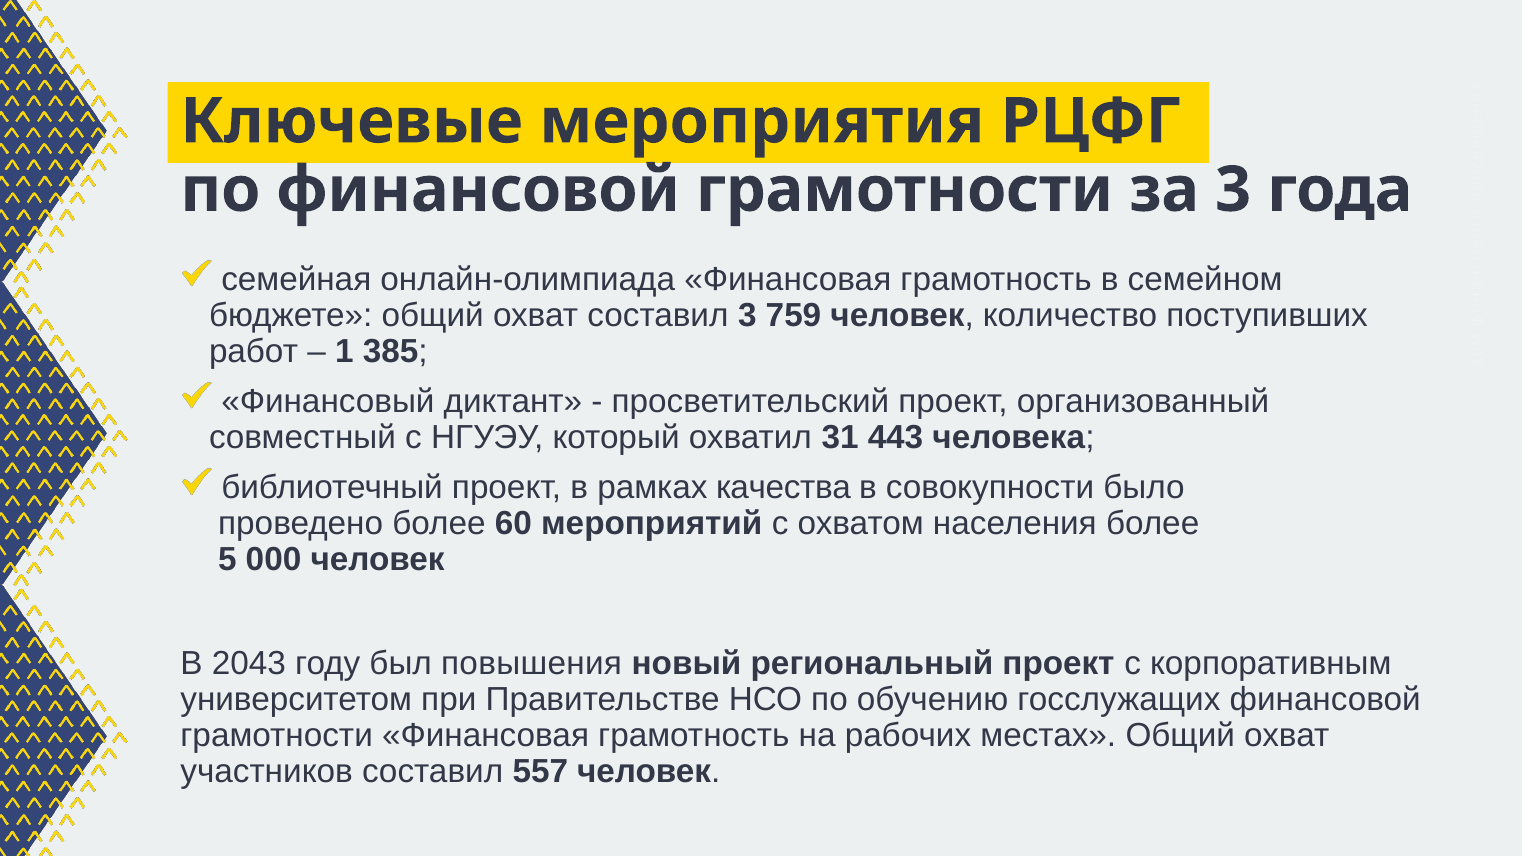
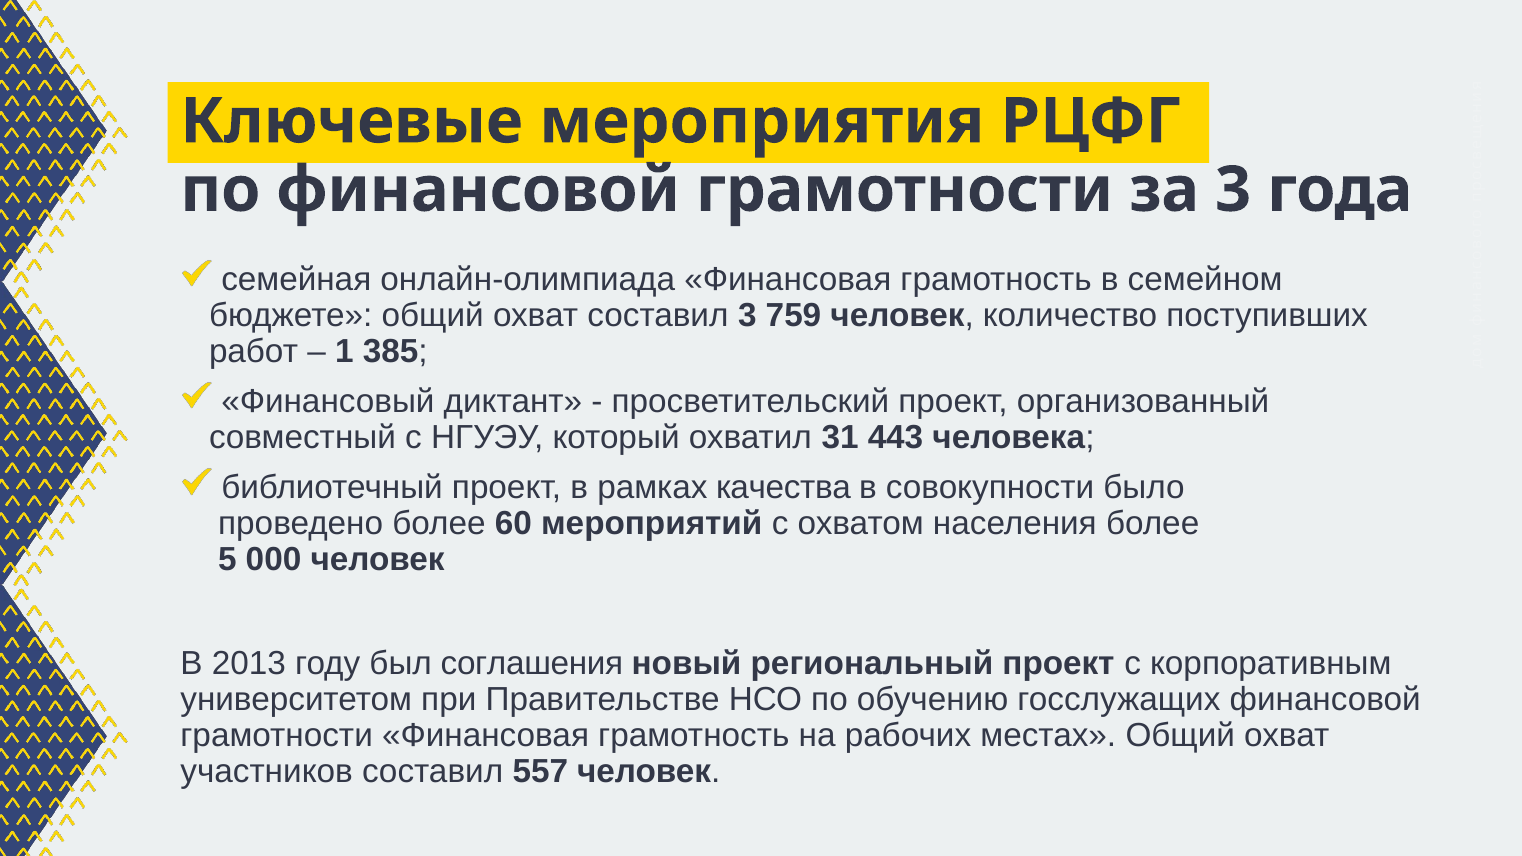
2043: 2043 -> 2013
повышения: повышения -> соглашения
